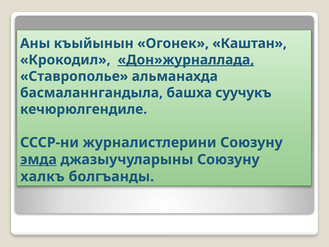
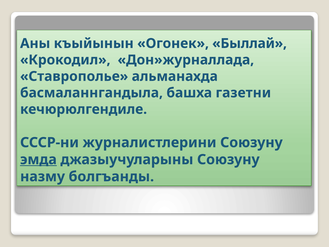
Каштан: Каштан -> Быллай
Дон»журналлада underline: present -> none
суучукъ: суучукъ -> газетни
халкъ: халкъ -> назму
